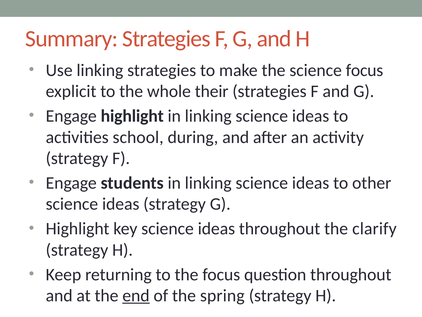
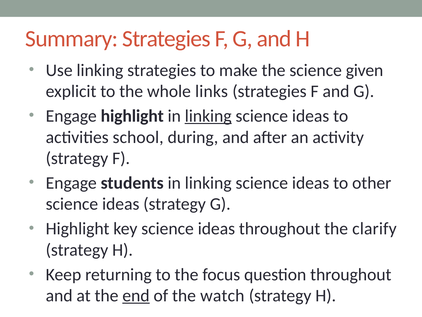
science focus: focus -> given
their: their -> links
linking at (208, 116) underline: none -> present
spring: spring -> watch
